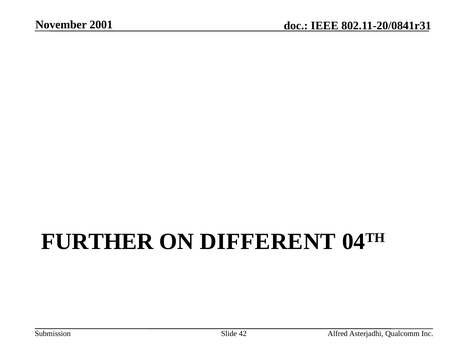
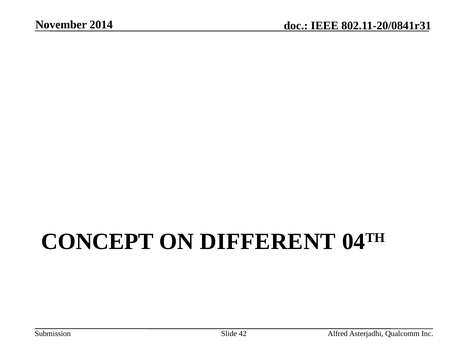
2001: 2001 -> 2014
FURTHER: FURTHER -> CONCEPT
